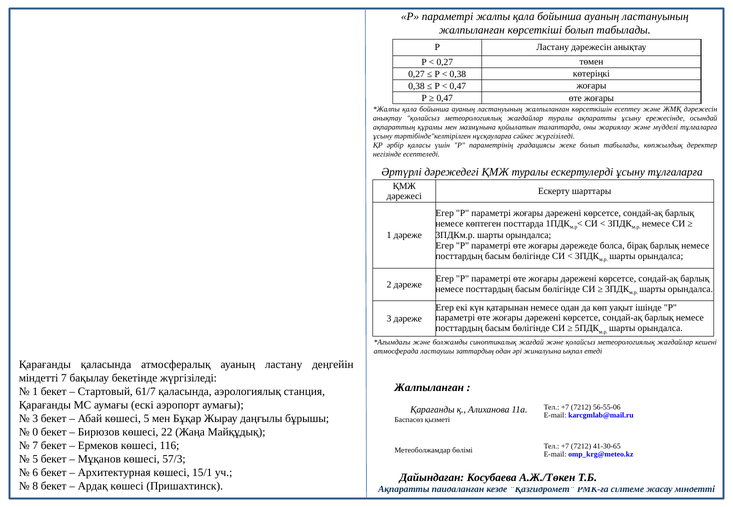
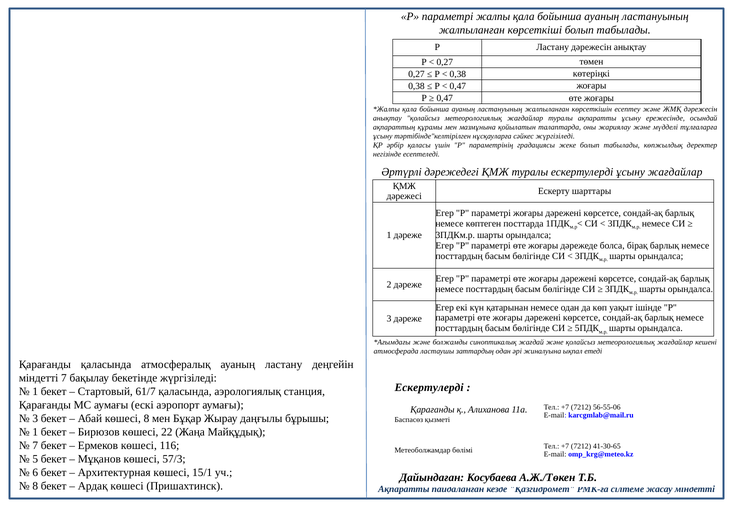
ұсыну тұлғаларға: тұлғаларға -> жағдайлар
Жалпыланған at (429, 388): Жалпыланған -> Ескертулерді
көшесі 5: 5 -> 8
0 at (35, 432): 0 -> 1
